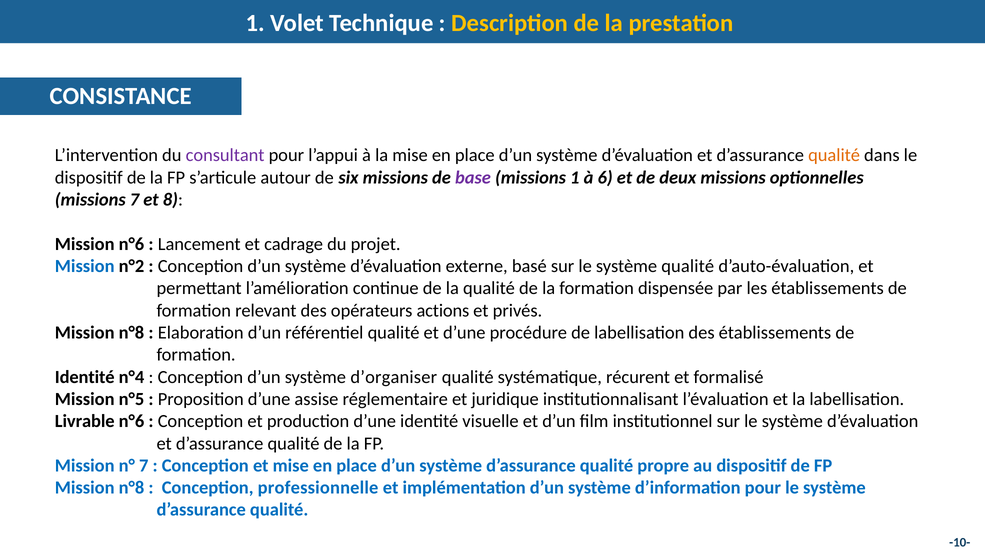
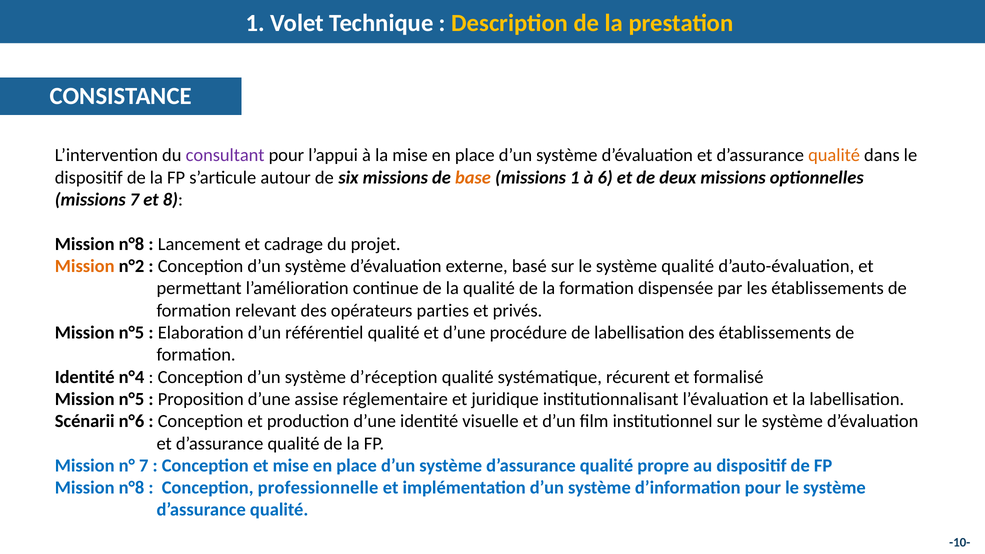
base colour: purple -> orange
n°6 at (131, 244): n°6 -> n°8
Mission at (85, 266) colour: blue -> orange
actions: actions -> parties
n°8 at (131, 333): n°8 -> n°5
d’organiser: d’organiser -> d’réception
Livrable: Livrable -> Scénarii
